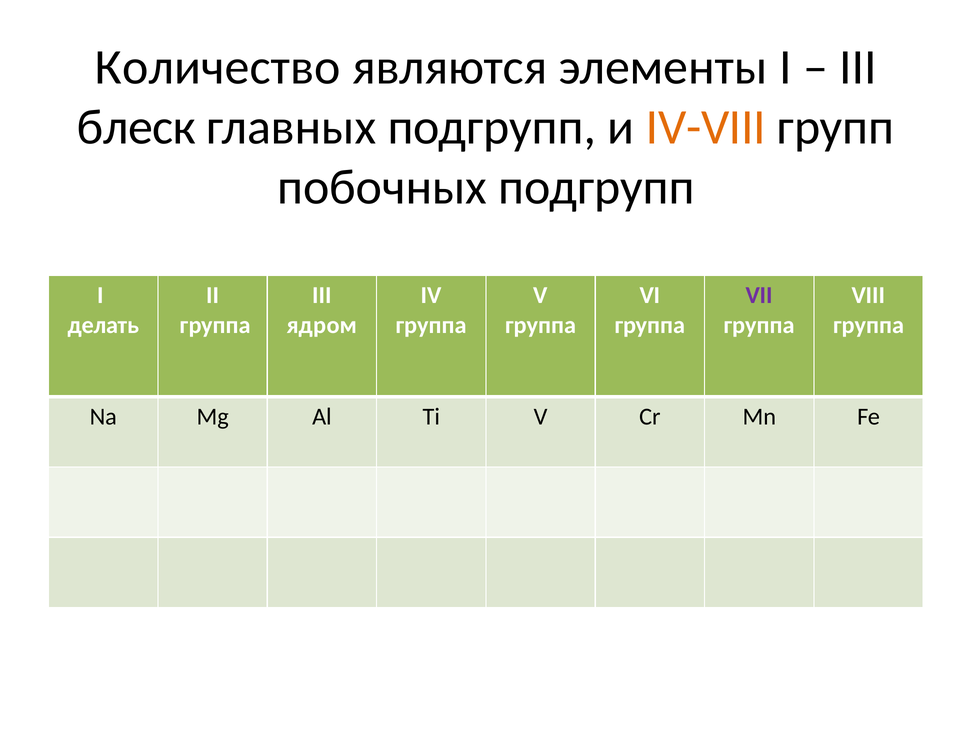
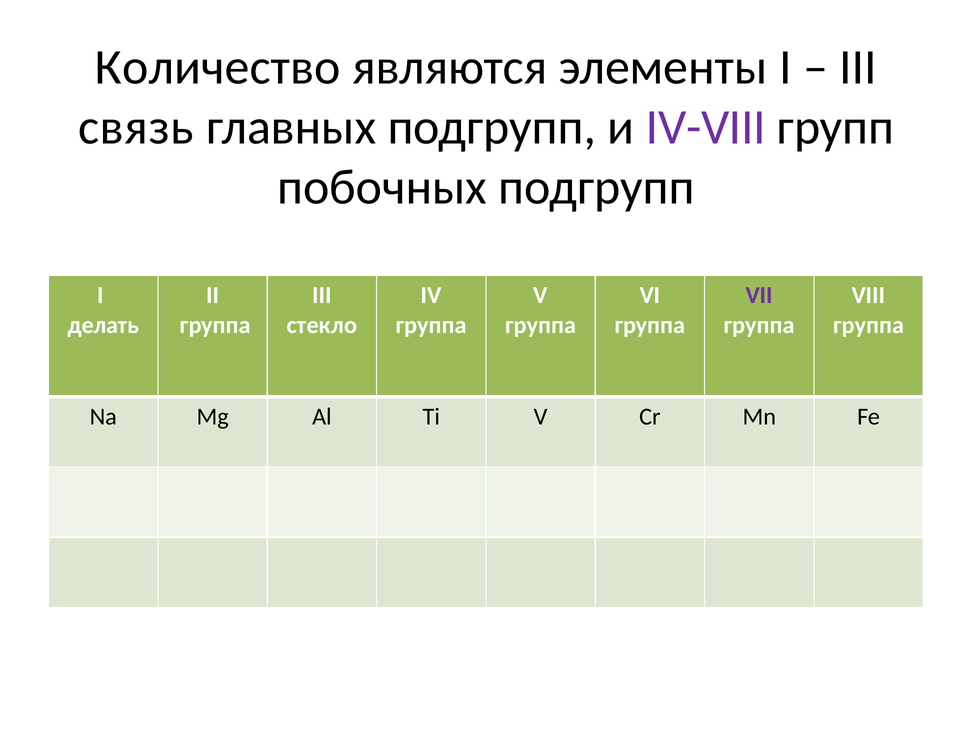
блеск: блеск -> связь
IV-VIII colour: orange -> purple
ядром: ядром -> стекло
